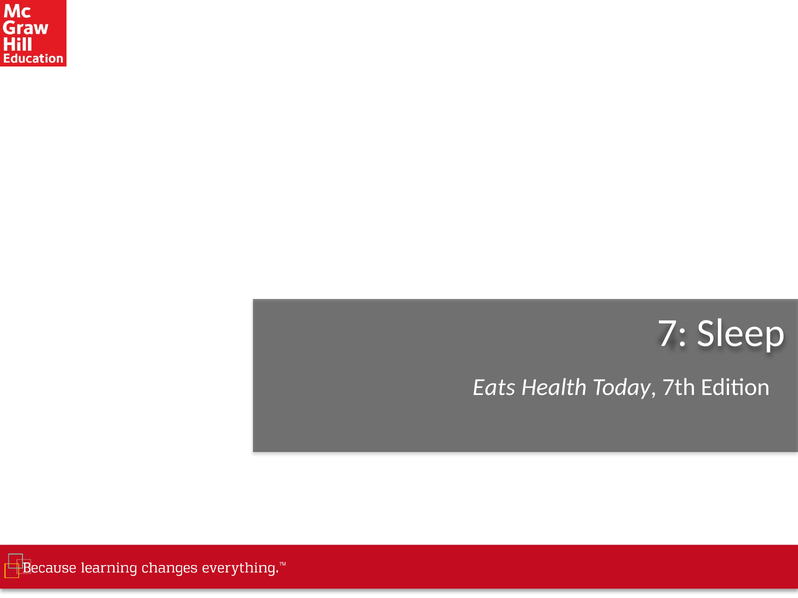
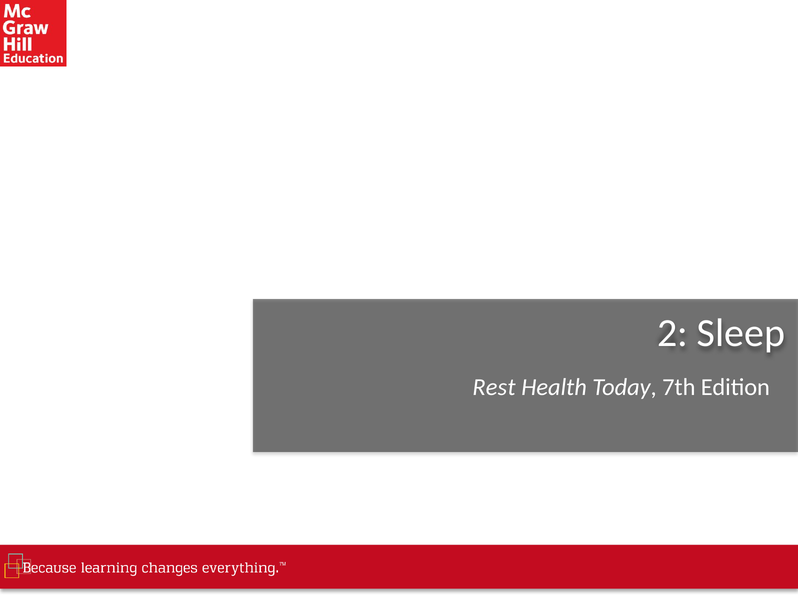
7: 7 -> 2
Eats: Eats -> Rest
